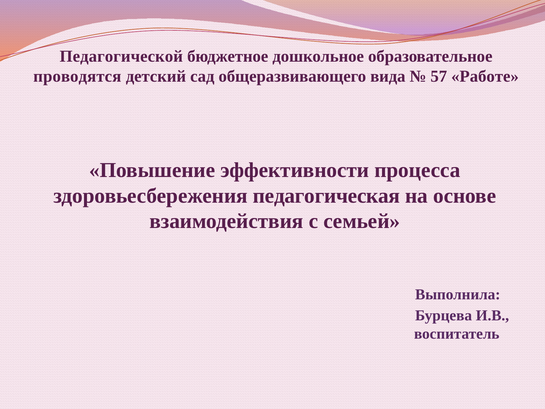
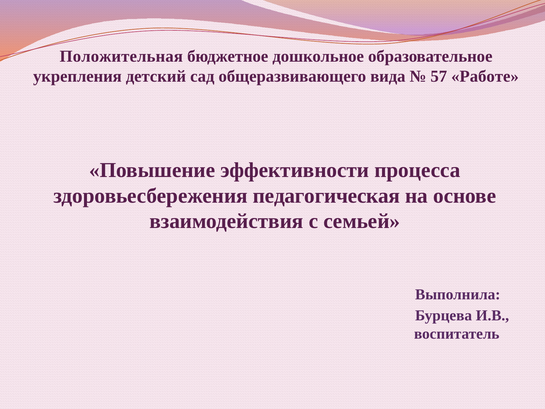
Педагогической: Педагогической -> Положительная
проводятся: проводятся -> укрепления
